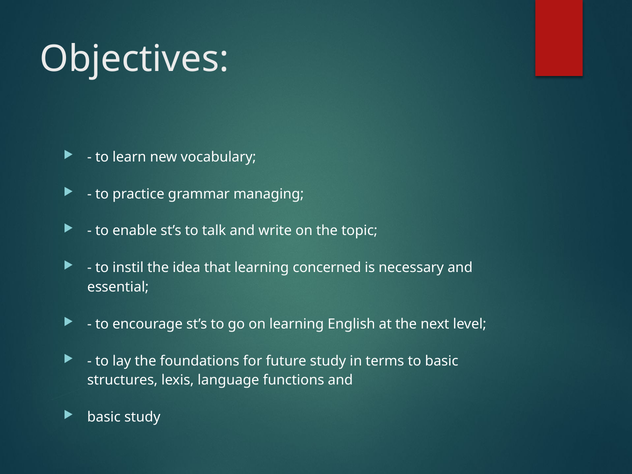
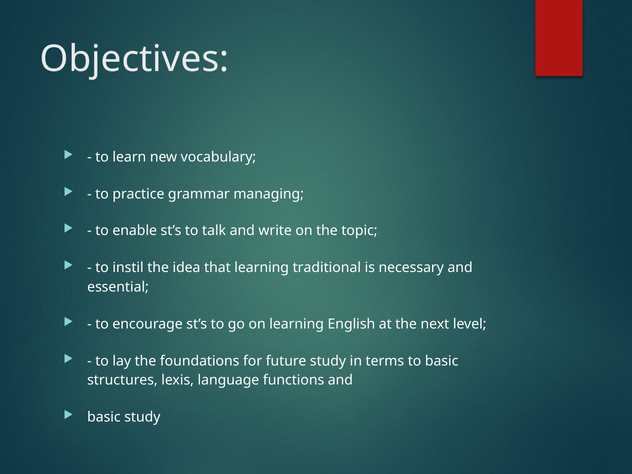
concerned: concerned -> traditional
